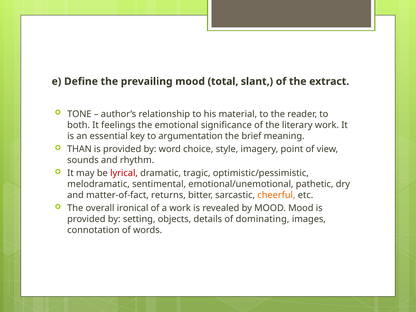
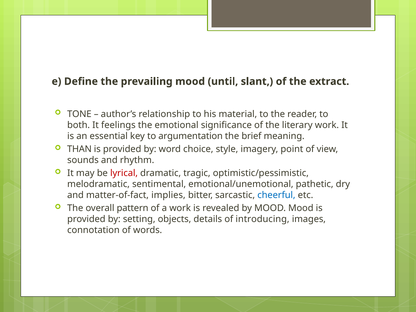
total: total -> until
returns: returns -> implies
cheerful colour: orange -> blue
ironical: ironical -> pattern
dominating: dominating -> introducing
